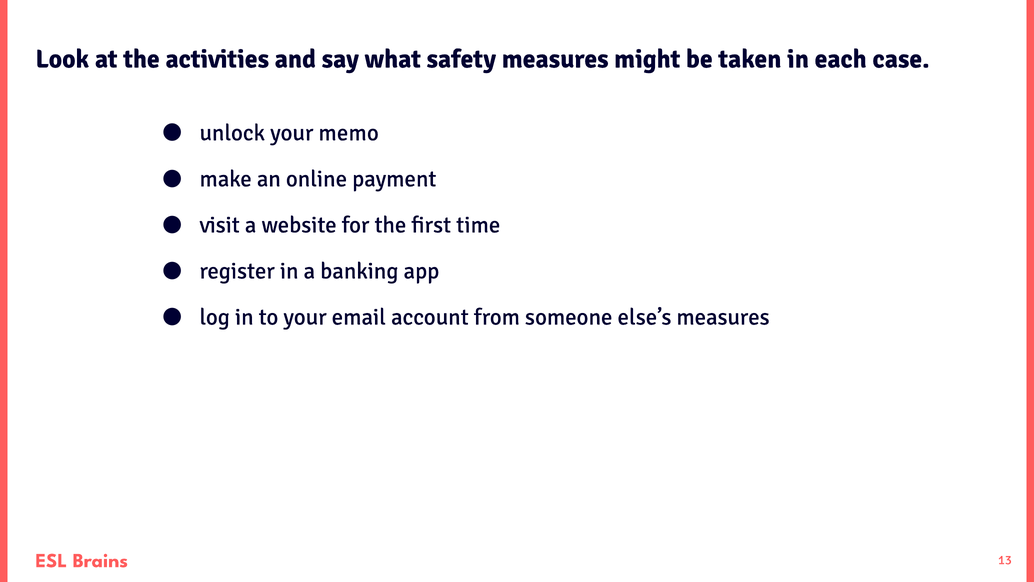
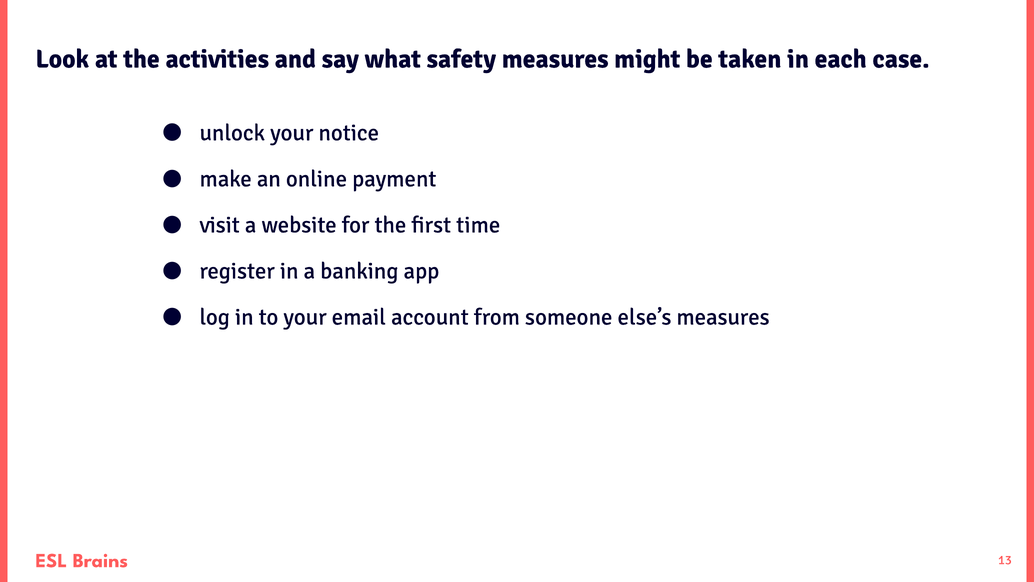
memo: memo -> notice
